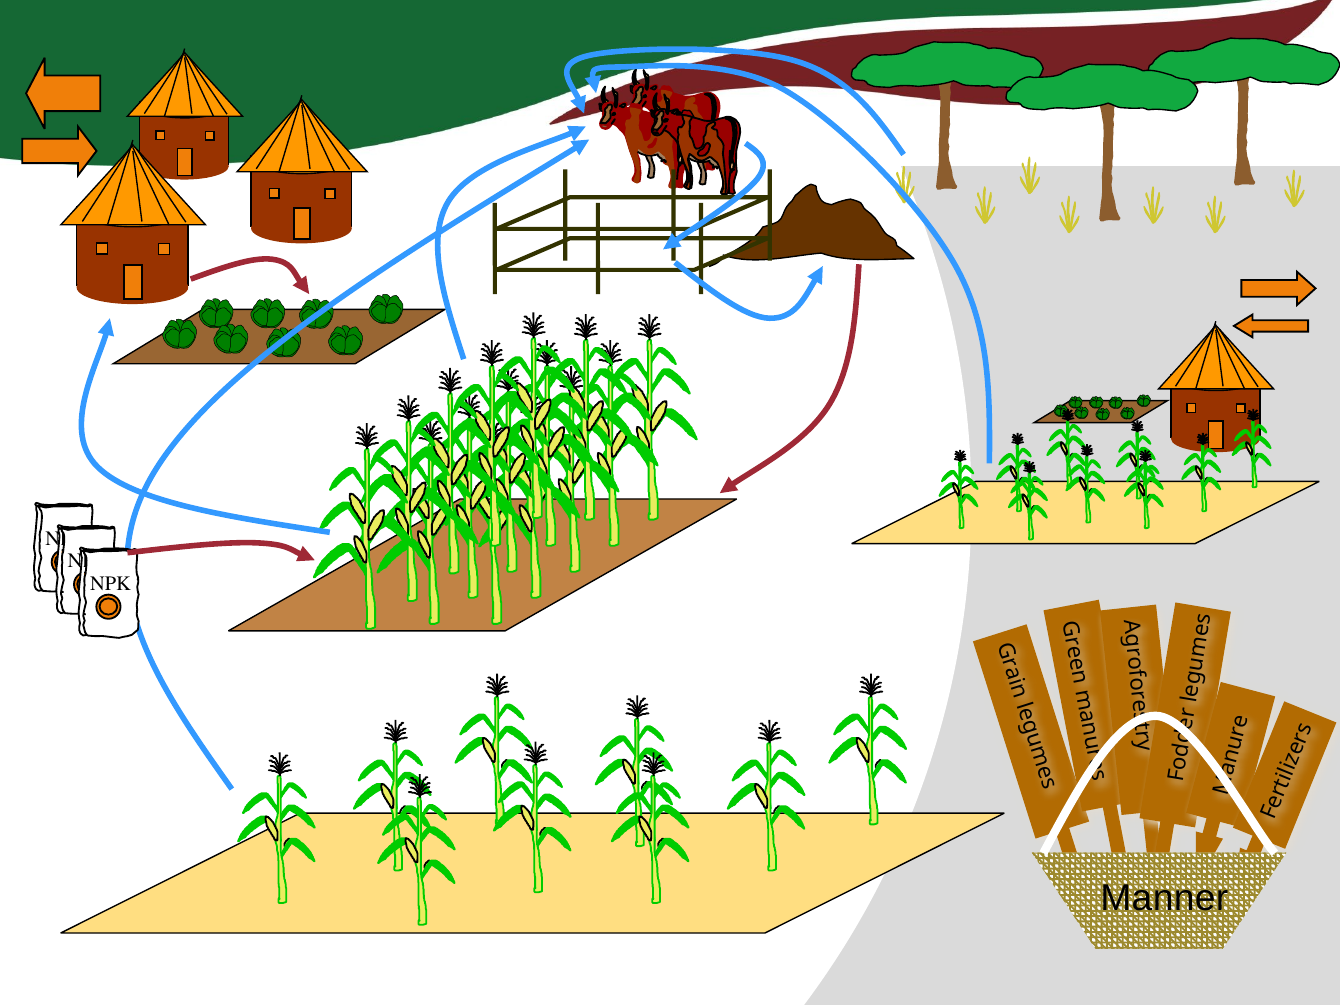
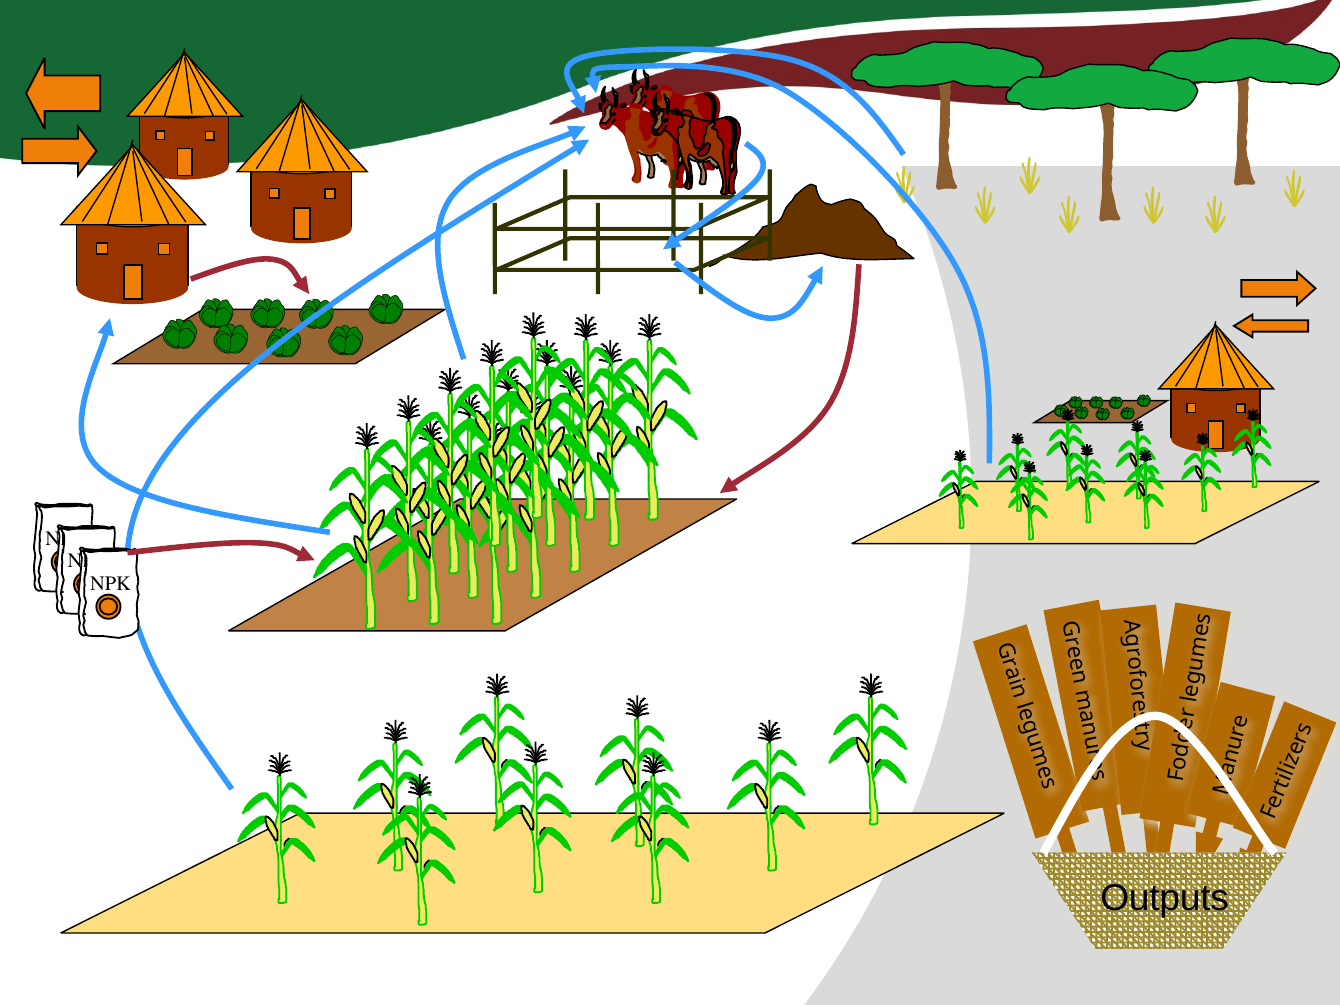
Manner: Manner -> Outputs
